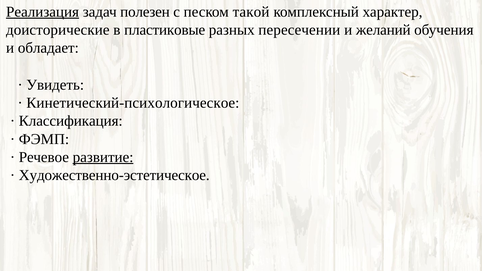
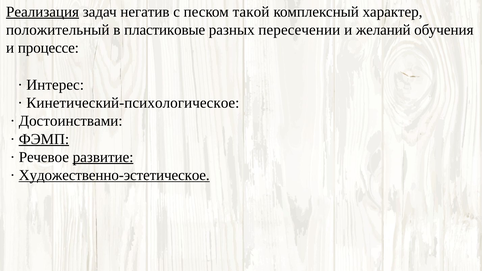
полезен: полезен -> негатив
доисторические: доисторические -> положительный
обладает: обладает -> процессе
Увидеть: Увидеть -> Интерес
Классификация: Классификация -> Достоинствами
ФЭМП underline: none -> present
Художественно-эстетическое underline: none -> present
